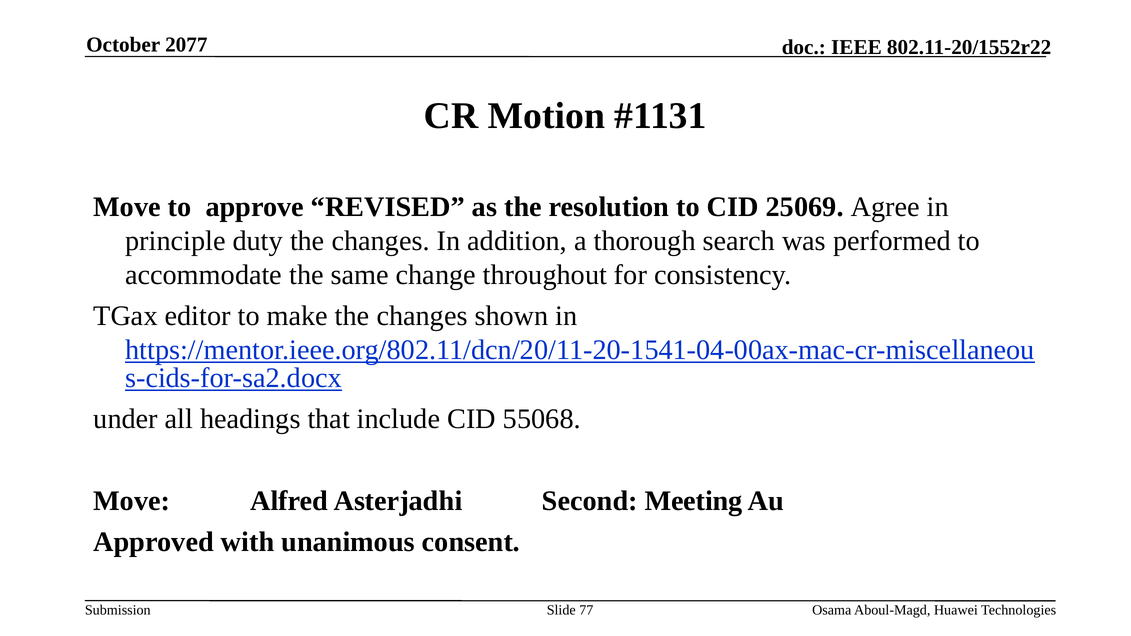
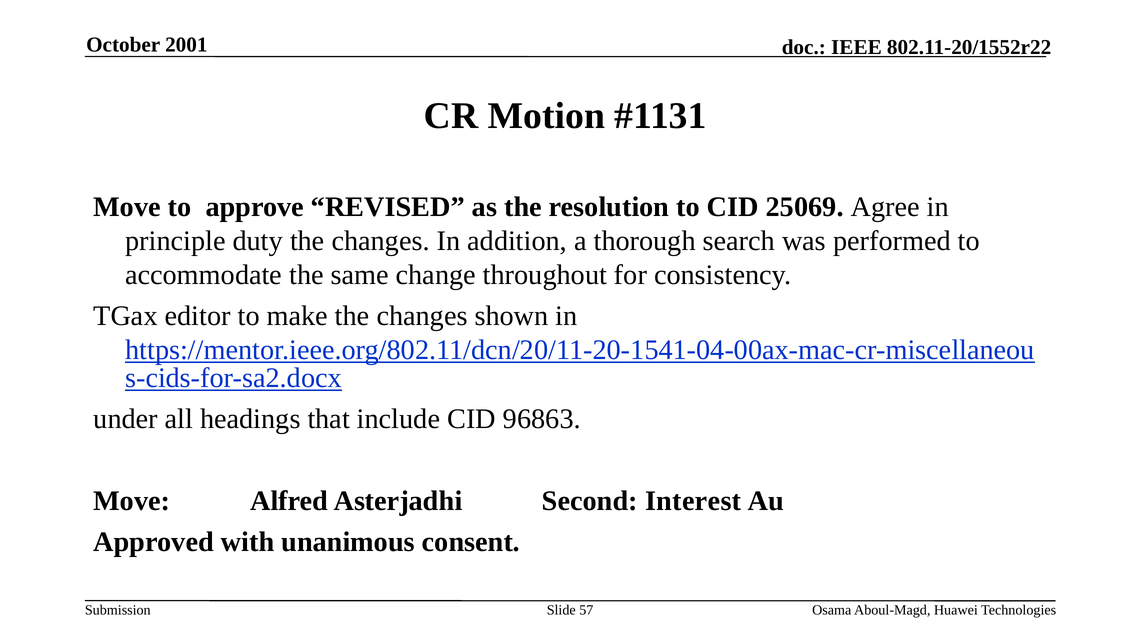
2077: 2077 -> 2001
55068: 55068 -> 96863
Meeting: Meeting -> Interest
77: 77 -> 57
